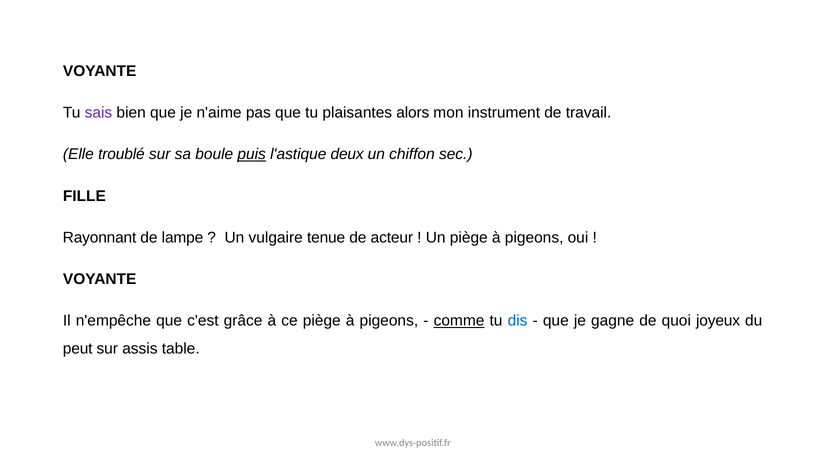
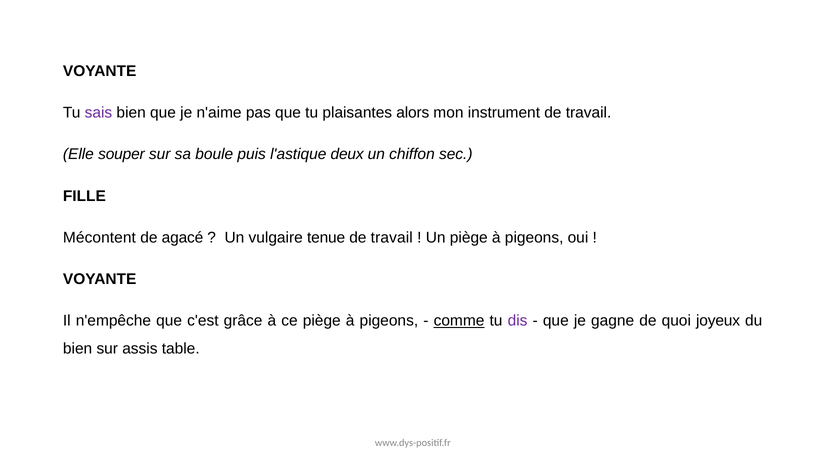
troublé: troublé -> souper
puis underline: present -> none
Rayonnant: Rayonnant -> Mécontent
lampe: lampe -> agacé
acteur at (392, 238): acteur -> travail
dis colour: blue -> purple
peut at (78, 349): peut -> bien
